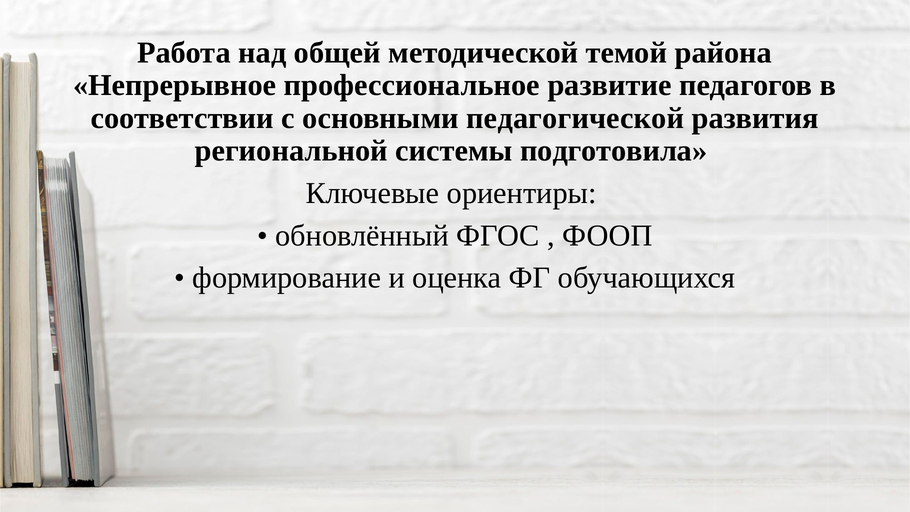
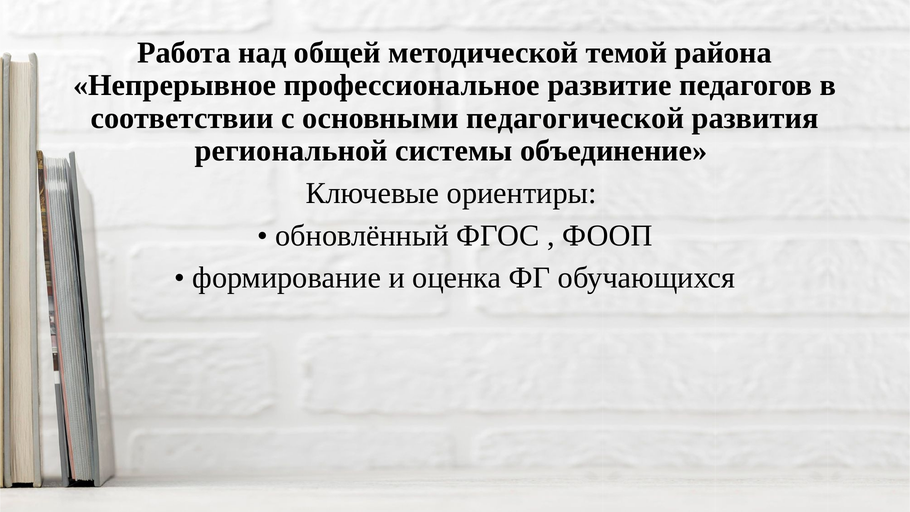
подготовила: подготовила -> объединение
